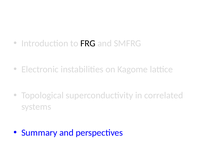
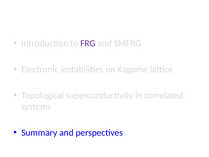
FRG colour: black -> purple
